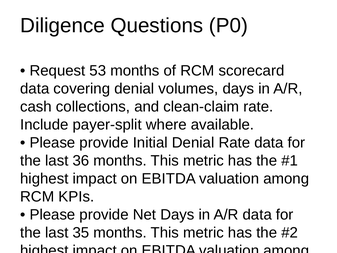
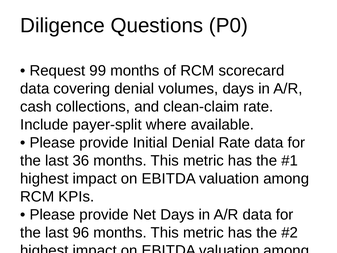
53: 53 -> 99
35: 35 -> 96
